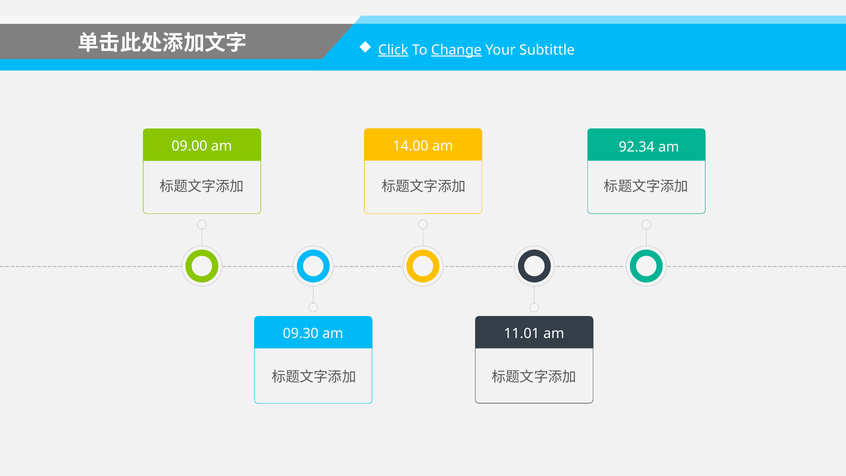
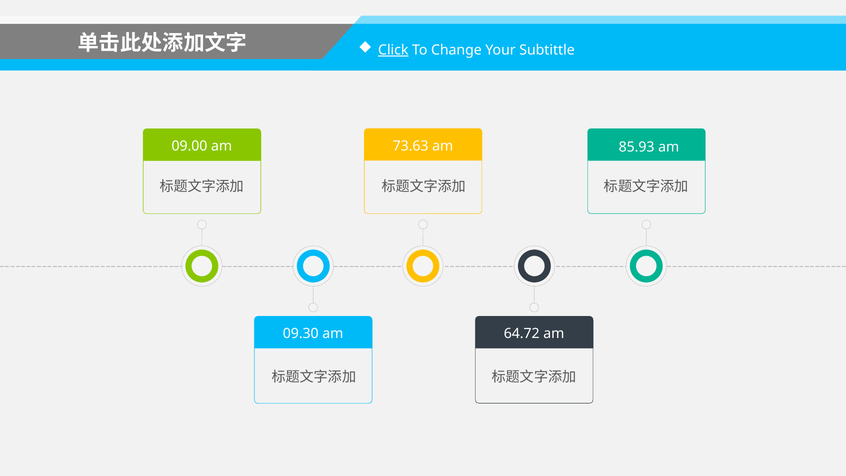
Change underline: present -> none
14.00: 14.00 -> 73.63
92.34: 92.34 -> 85.93
11.01: 11.01 -> 64.72
